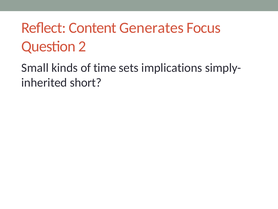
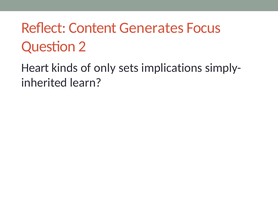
Small: Small -> Heart
time: time -> only
short: short -> learn
